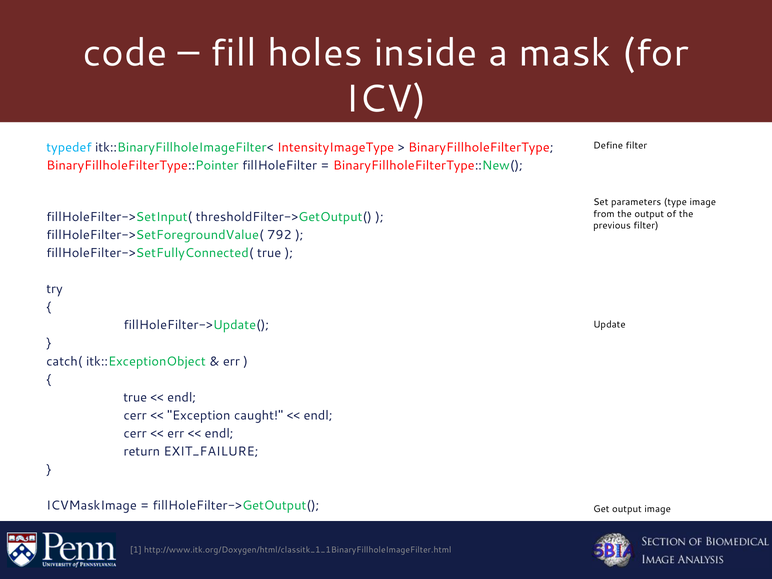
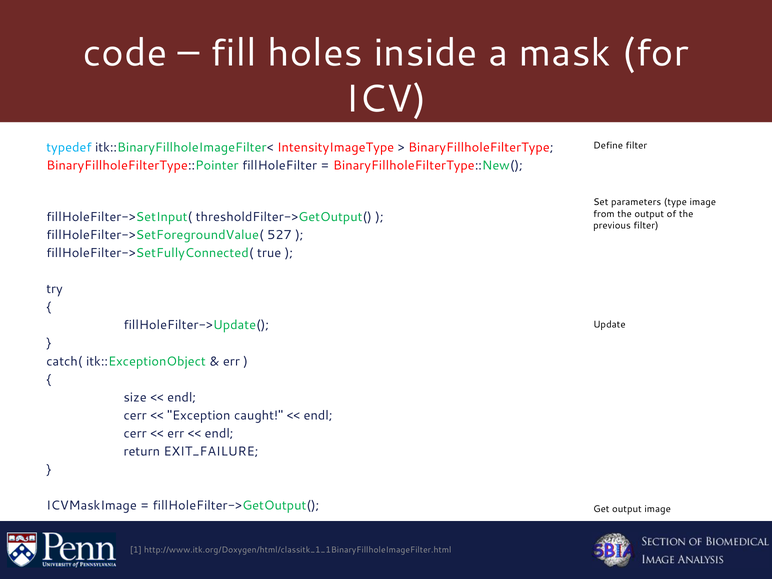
792: 792 -> 527
true at (135, 397): true -> size
